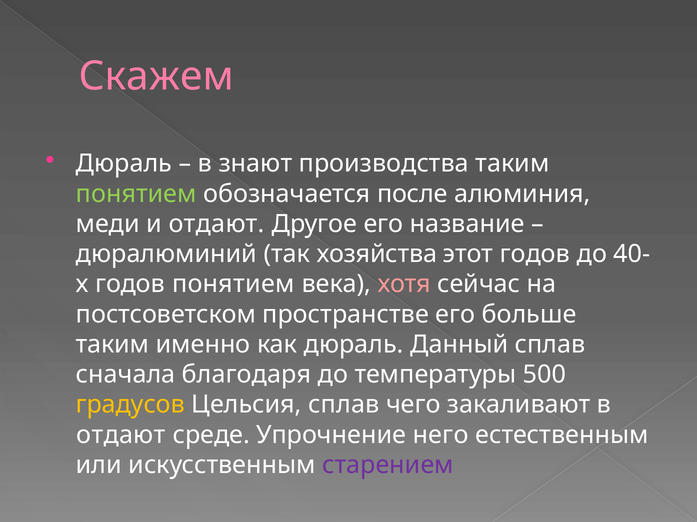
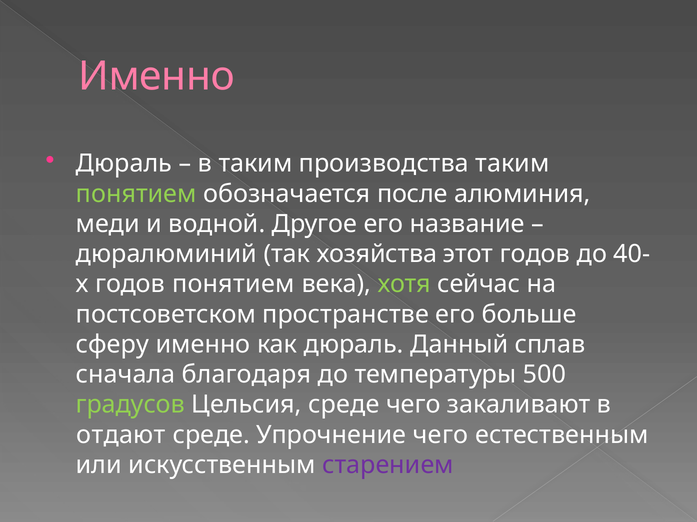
Скажем at (156, 77): Скажем -> Именно
в знают: знают -> таким
и отдают: отдают -> водной
хотя colour: pink -> light green
таким at (113, 345): таким -> сферу
градусов colour: yellow -> light green
Цельсия сплав: сплав -> среде
Упрочнение него: него -> чего
